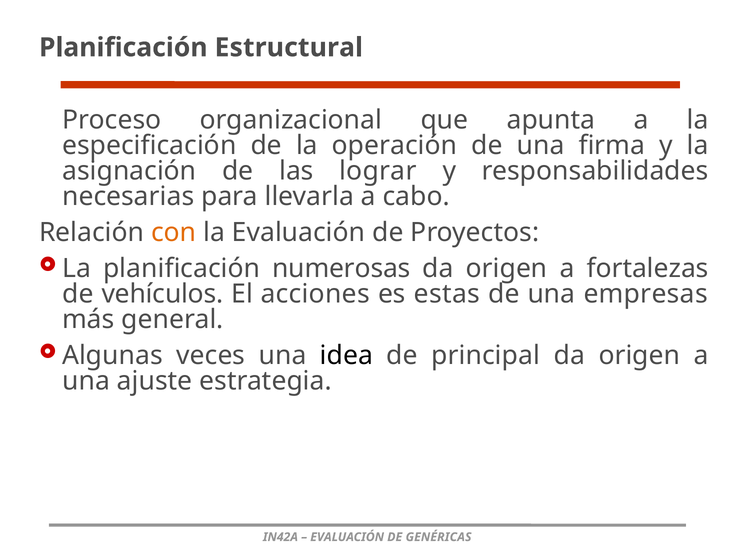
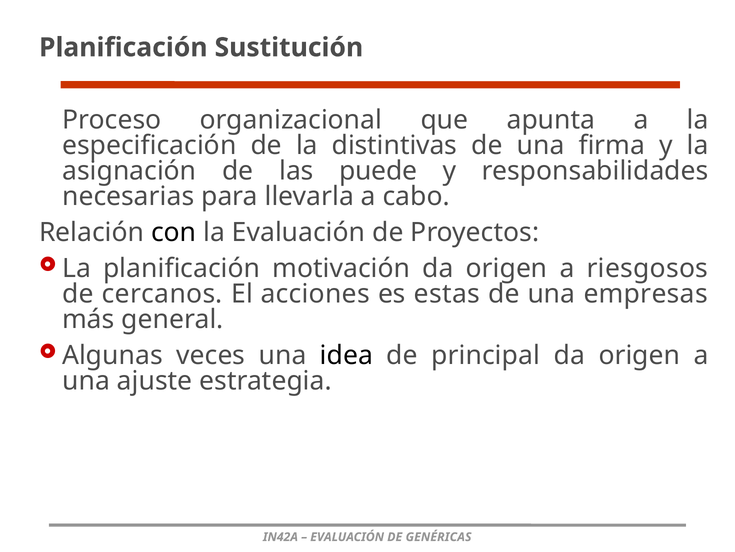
Estructural: Estructural -> Sustitución
operación: operación -> distintivas
lograr: lograr -> puede
con colour: orange -> black
numerosas: numerosas -> motivación
fortalezas: fortalezas -> riesgosos
vehículos: vehículos -> cercanos
